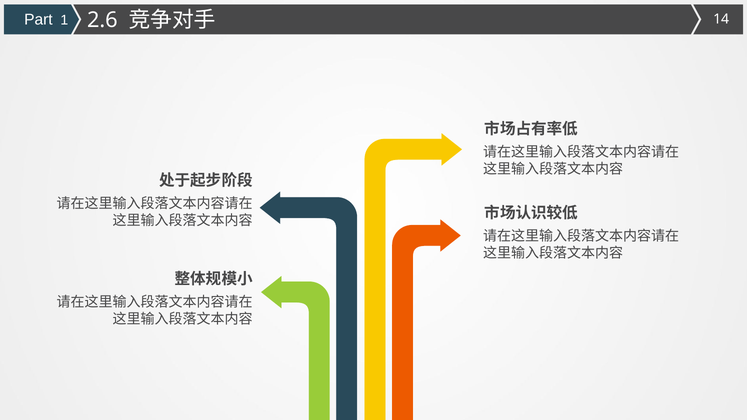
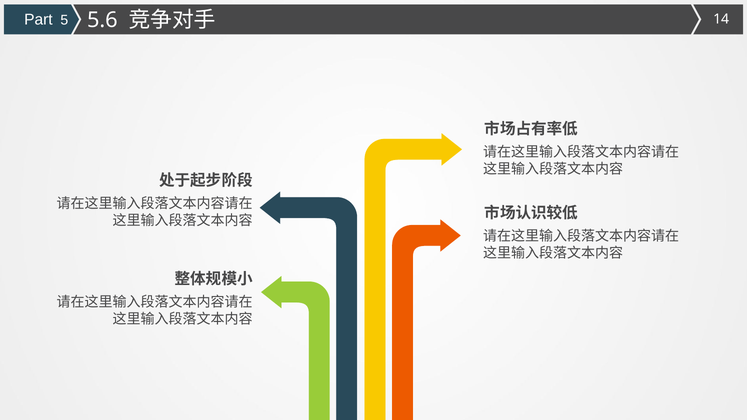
1: 1 -> 5
2.6: 2.6 -> 5.6
